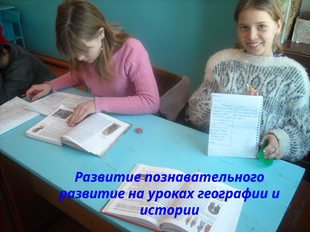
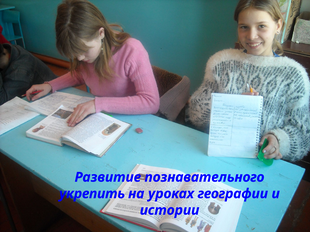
развитие at (92, 194): развитие -> укрепить
